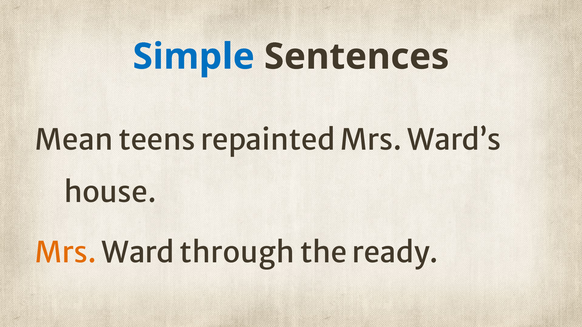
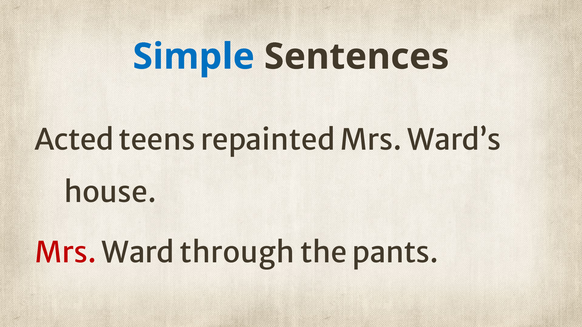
Mean: Mean -> Acted
Mrs at (66, 253) colour: orange -> red
ready: ready -> pants
